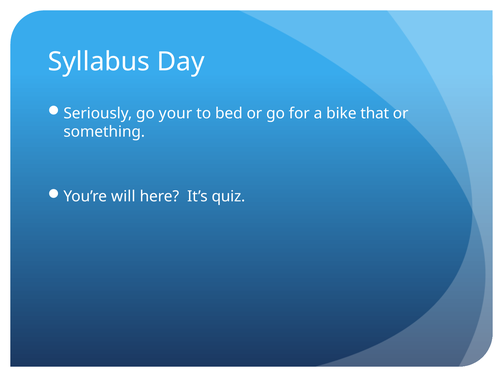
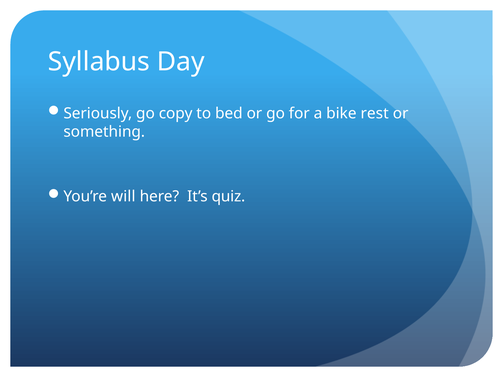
your: your -> copy
that: that -> rest
